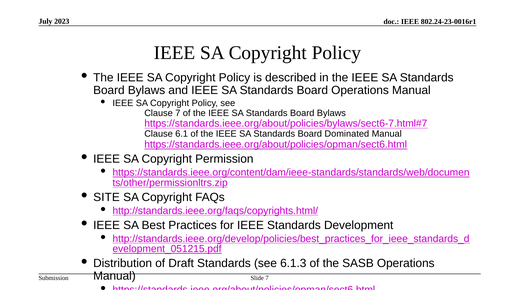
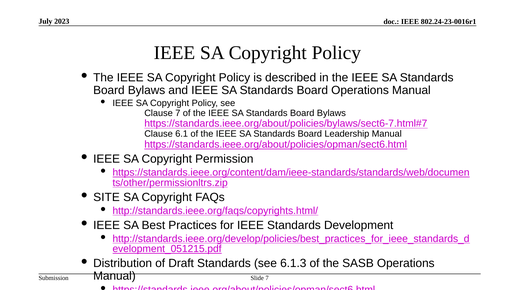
Dominated: Dominated -> Leadership
